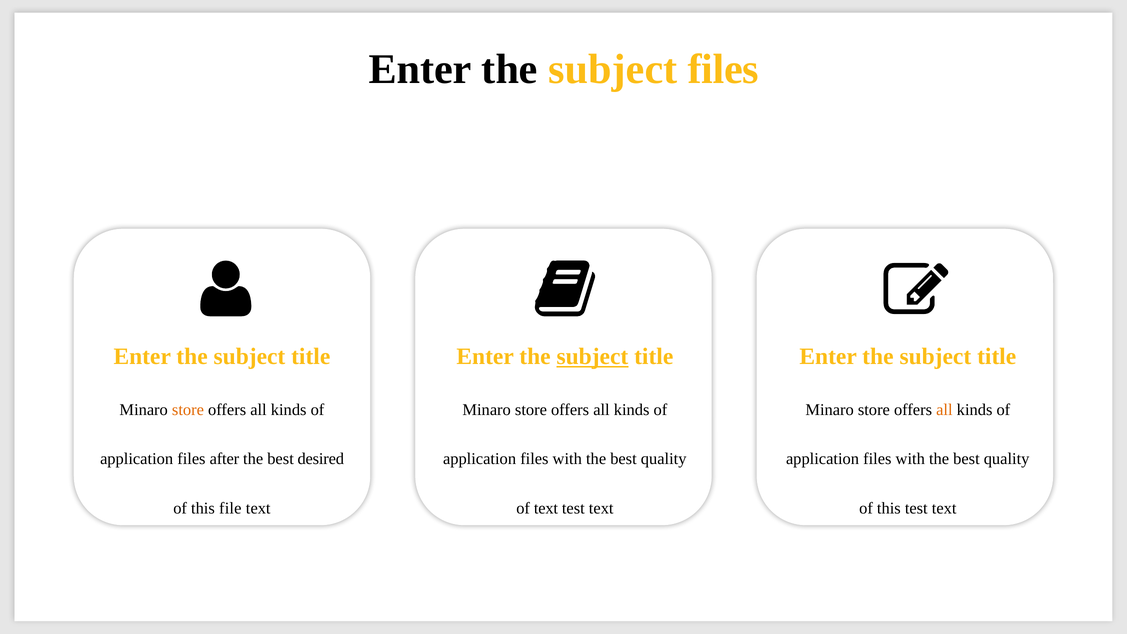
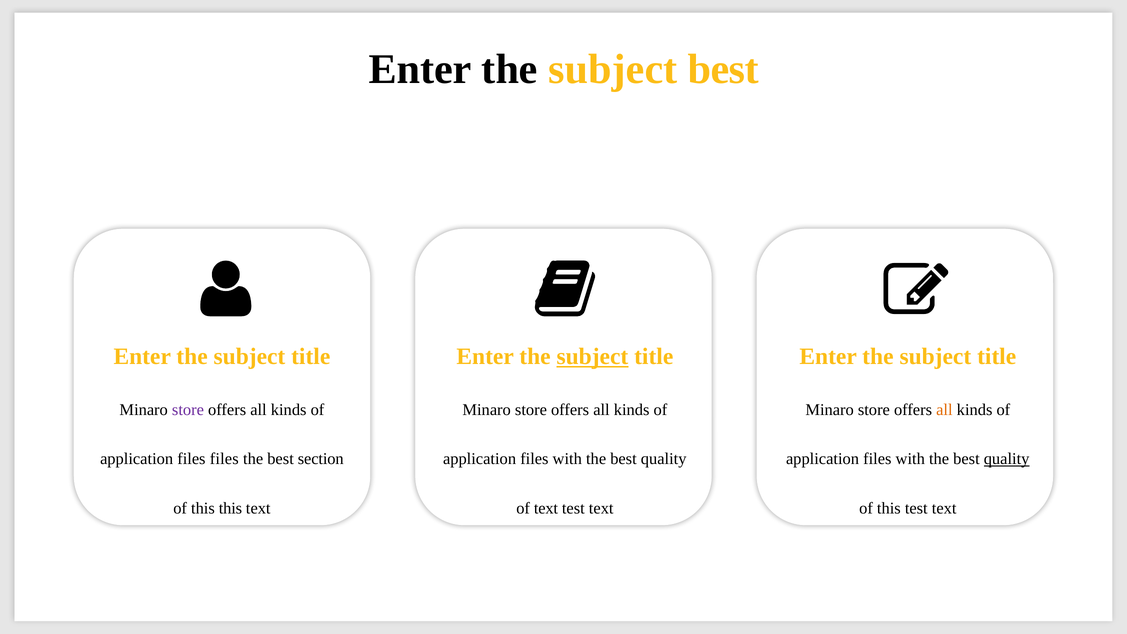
subject files: files -> best
store at (188, 410) colour: orange -> purple
files after: after -> files
desired: desired -> section
quality at (1007, 459) underline: none -> present
this file: file -> this
